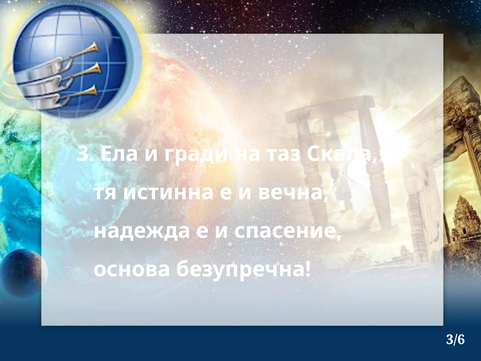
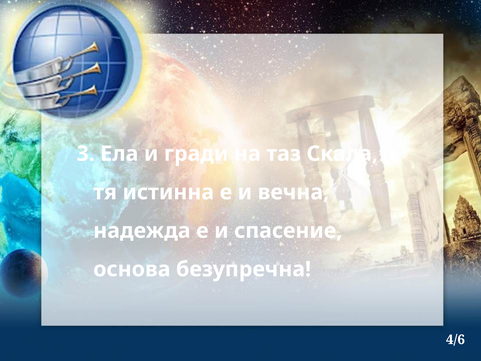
3/6: 3/6 -> 4/6
